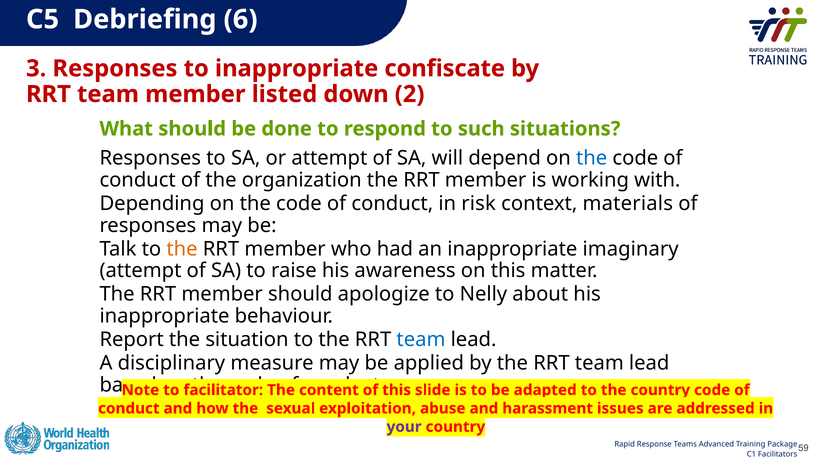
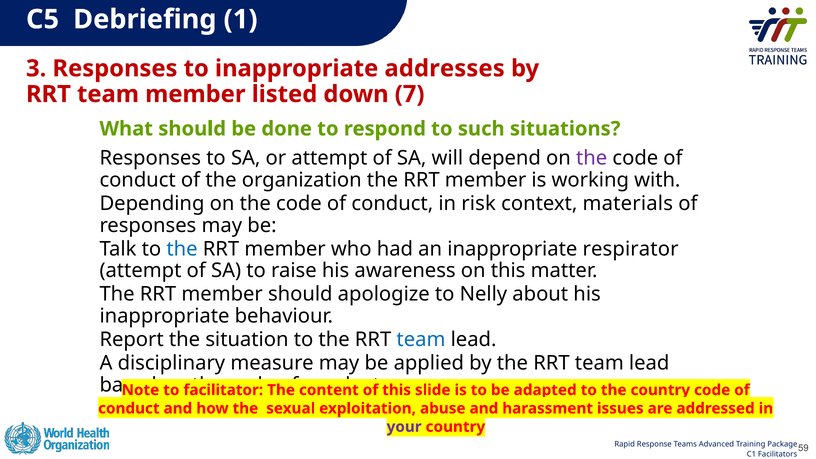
6: 6 -> 1
confiscate: confiscate -> addresses
2: 2 -> 7
the at (592, 158) colour: blue -> purple
the at (182, 249) colour: orange -> blue
imaginary: imaginary -> respirator
